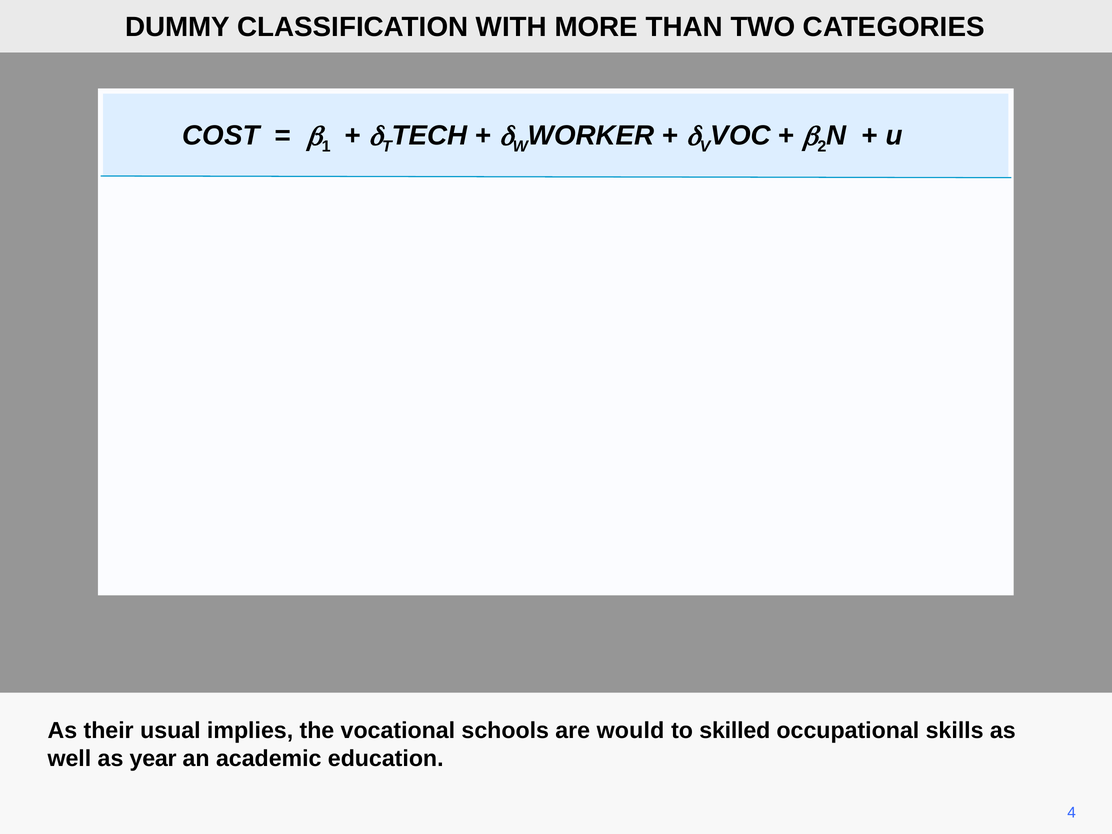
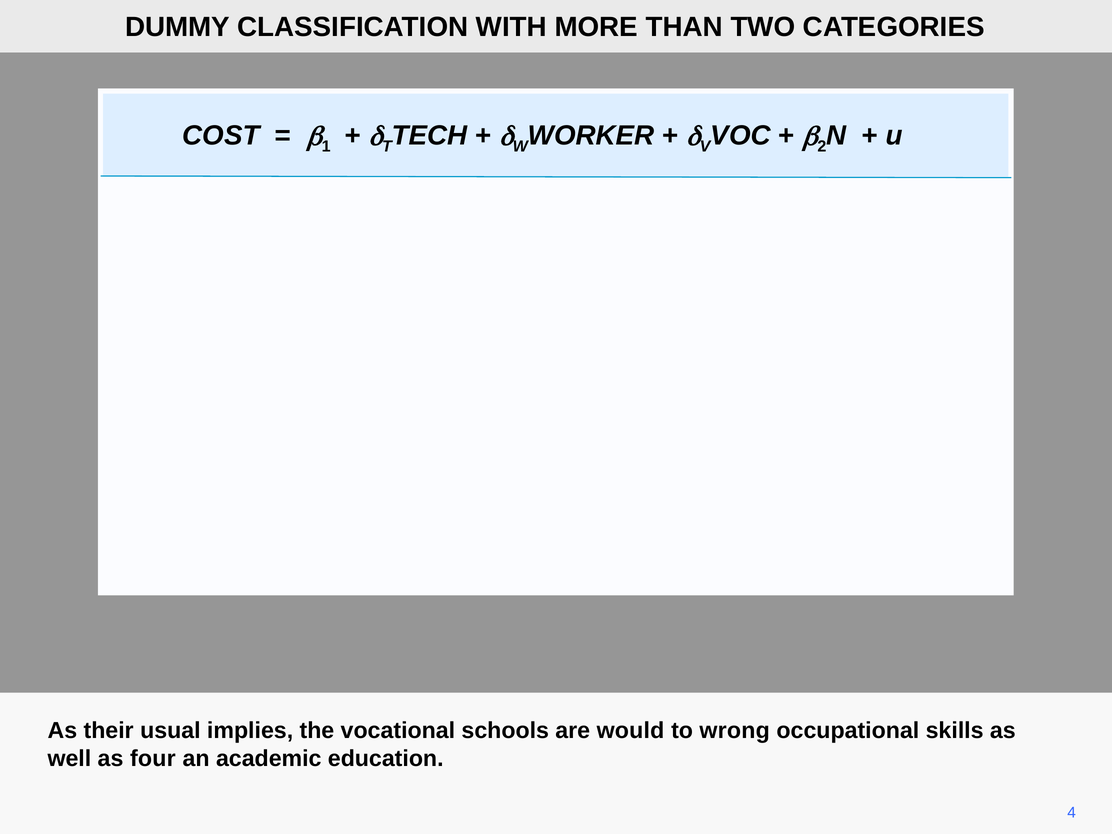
skilled: skilled -> wrong
year: year -> four
